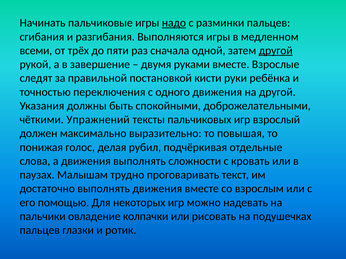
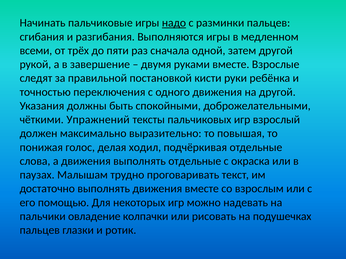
другой at (276, 51) underline: present -> none
рубил: рубил -> ходил
выполнять сложности: сложности -> отдельные
кровать: кровать -> окраска
